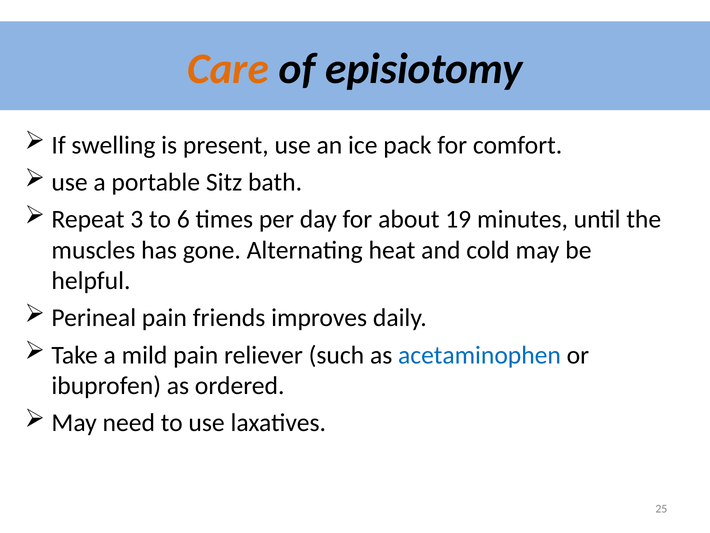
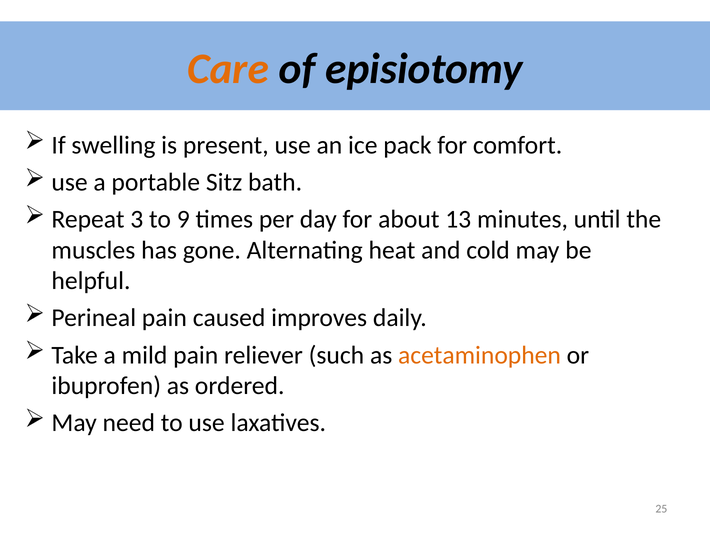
6: 6 -> 9
19: 19 -> 13
friends: friends -> caused
acetaminophen colour: blue -> orange
